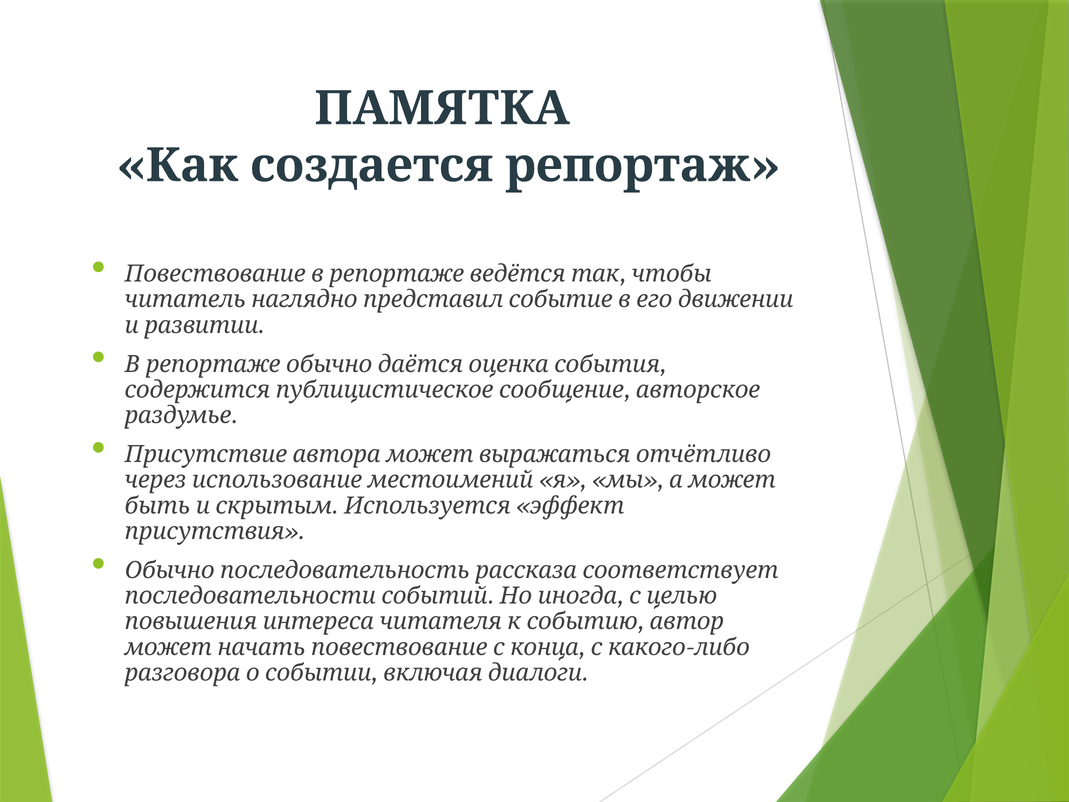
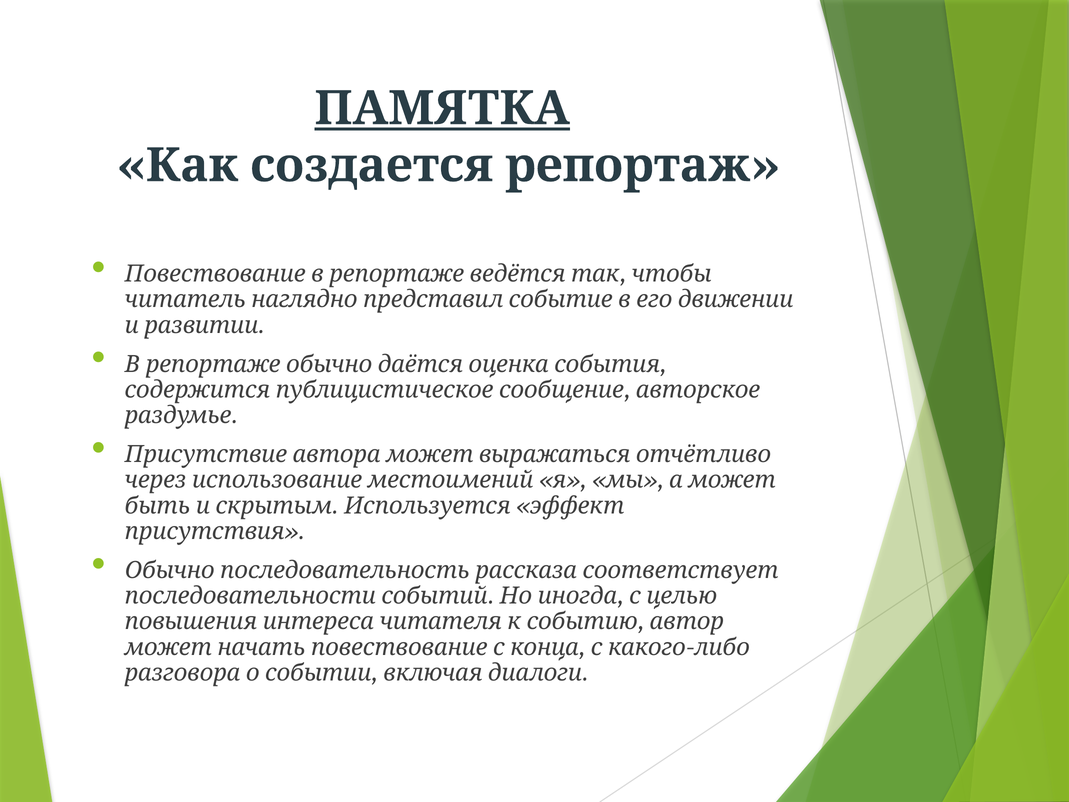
ПАМЯТКА underline: none -> present
